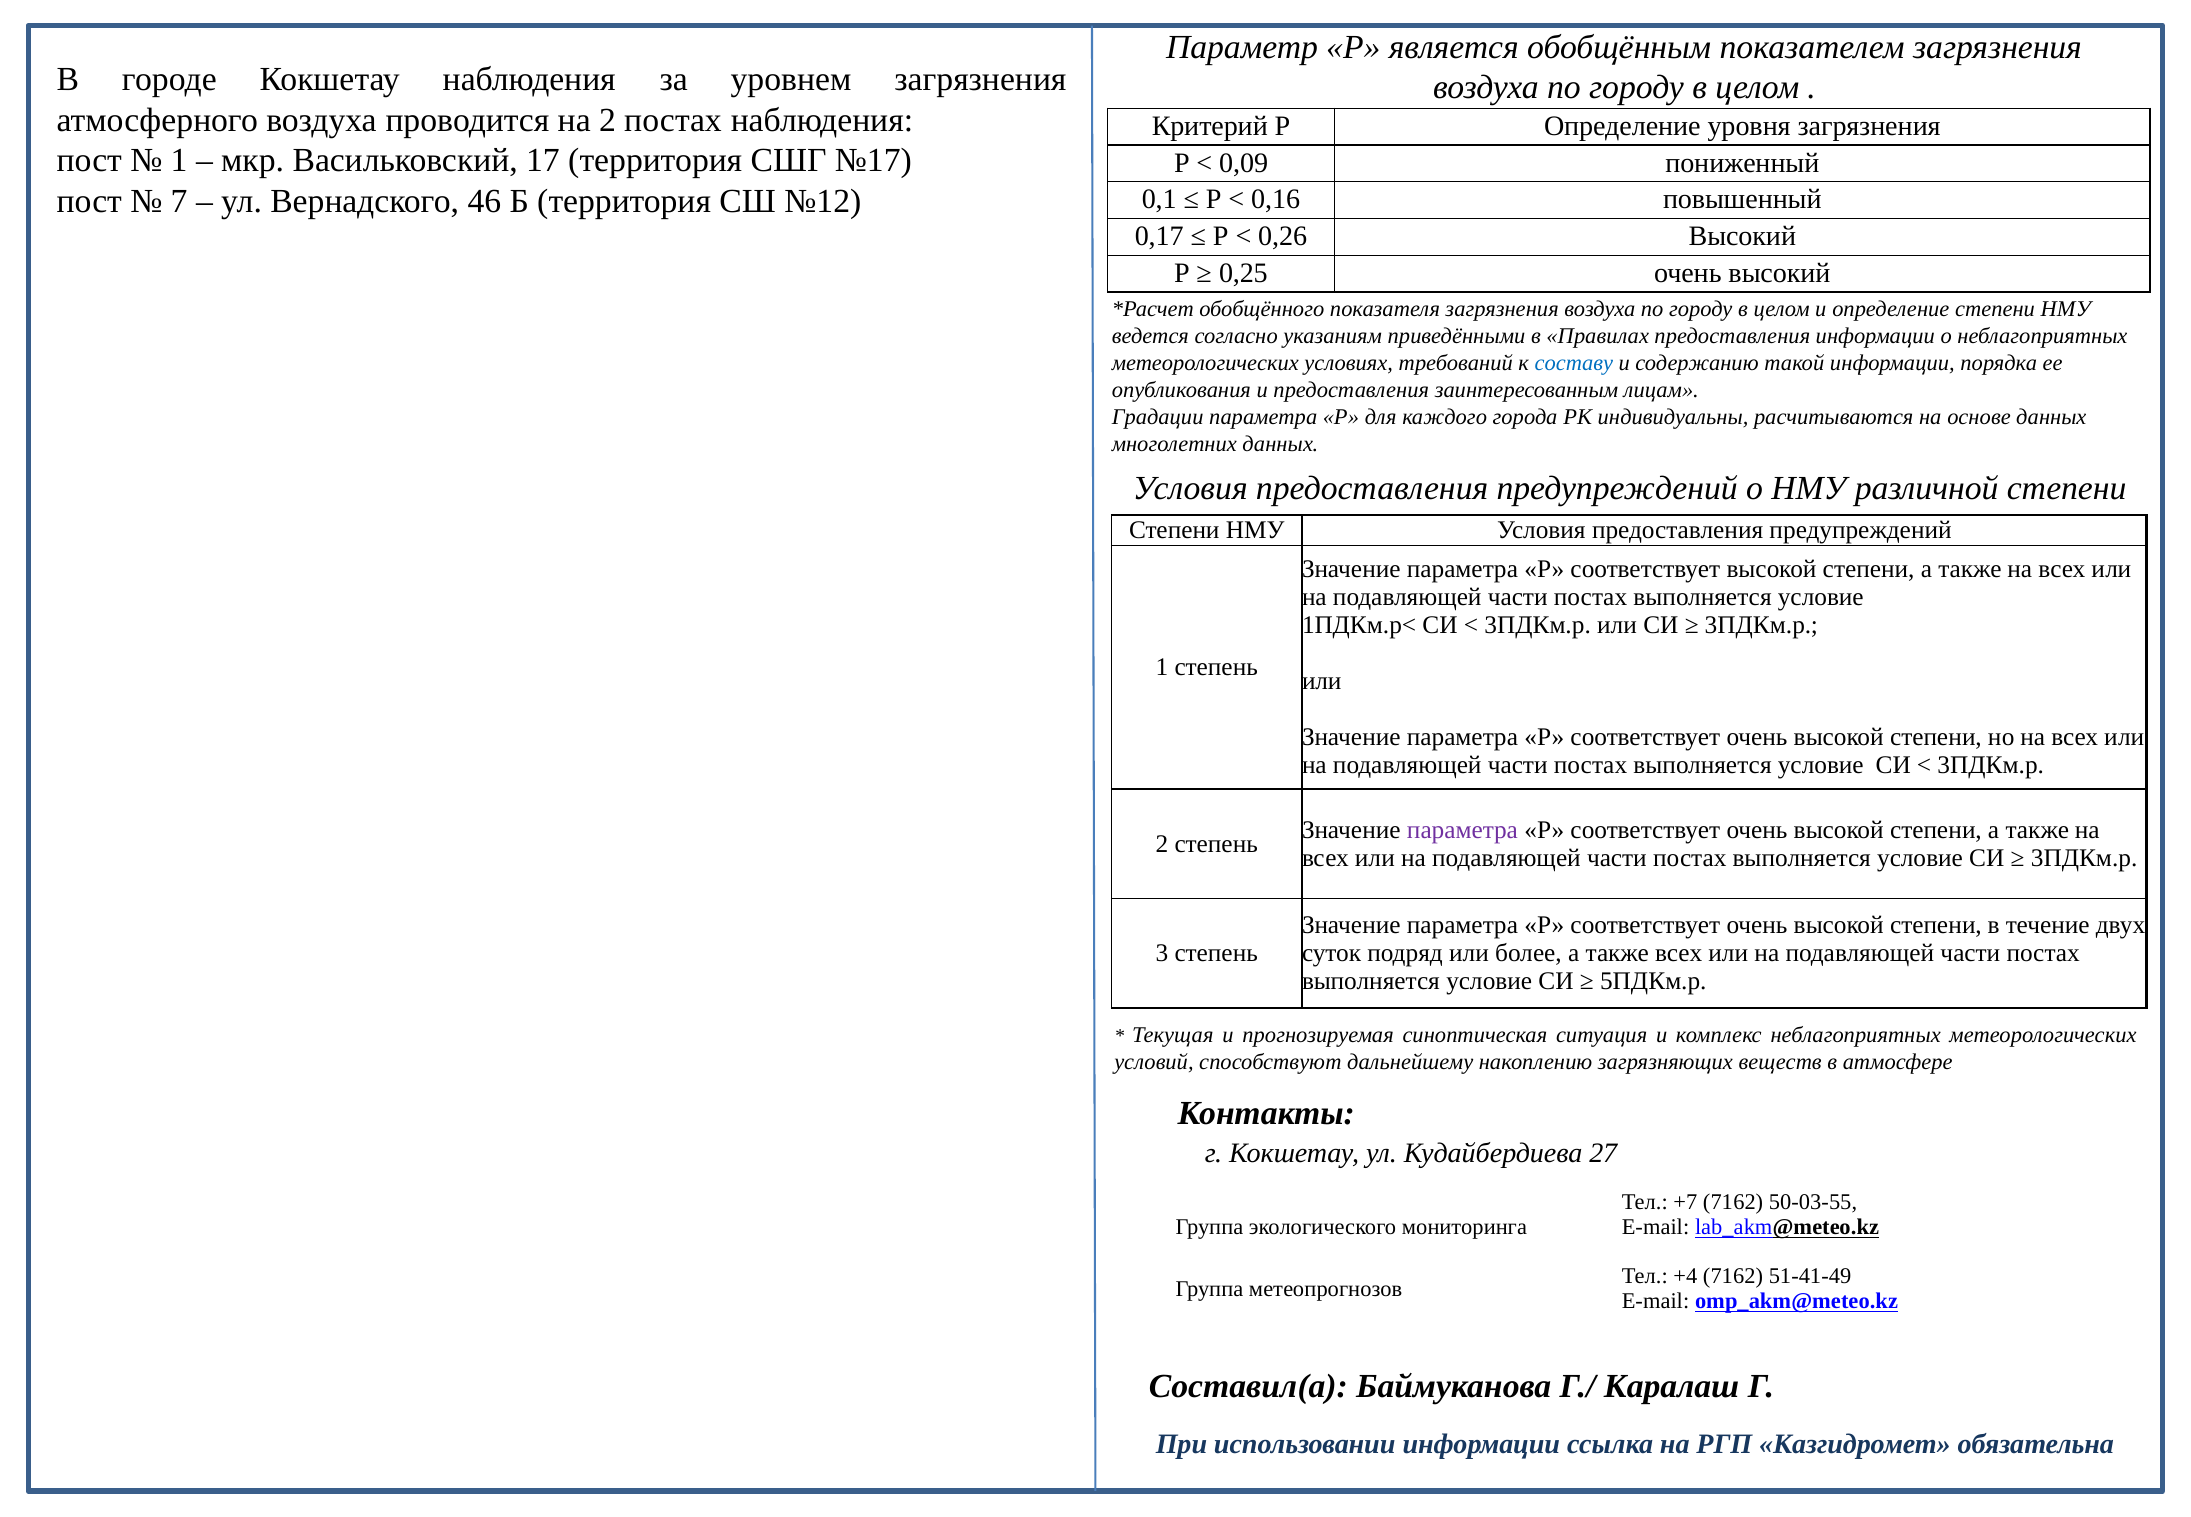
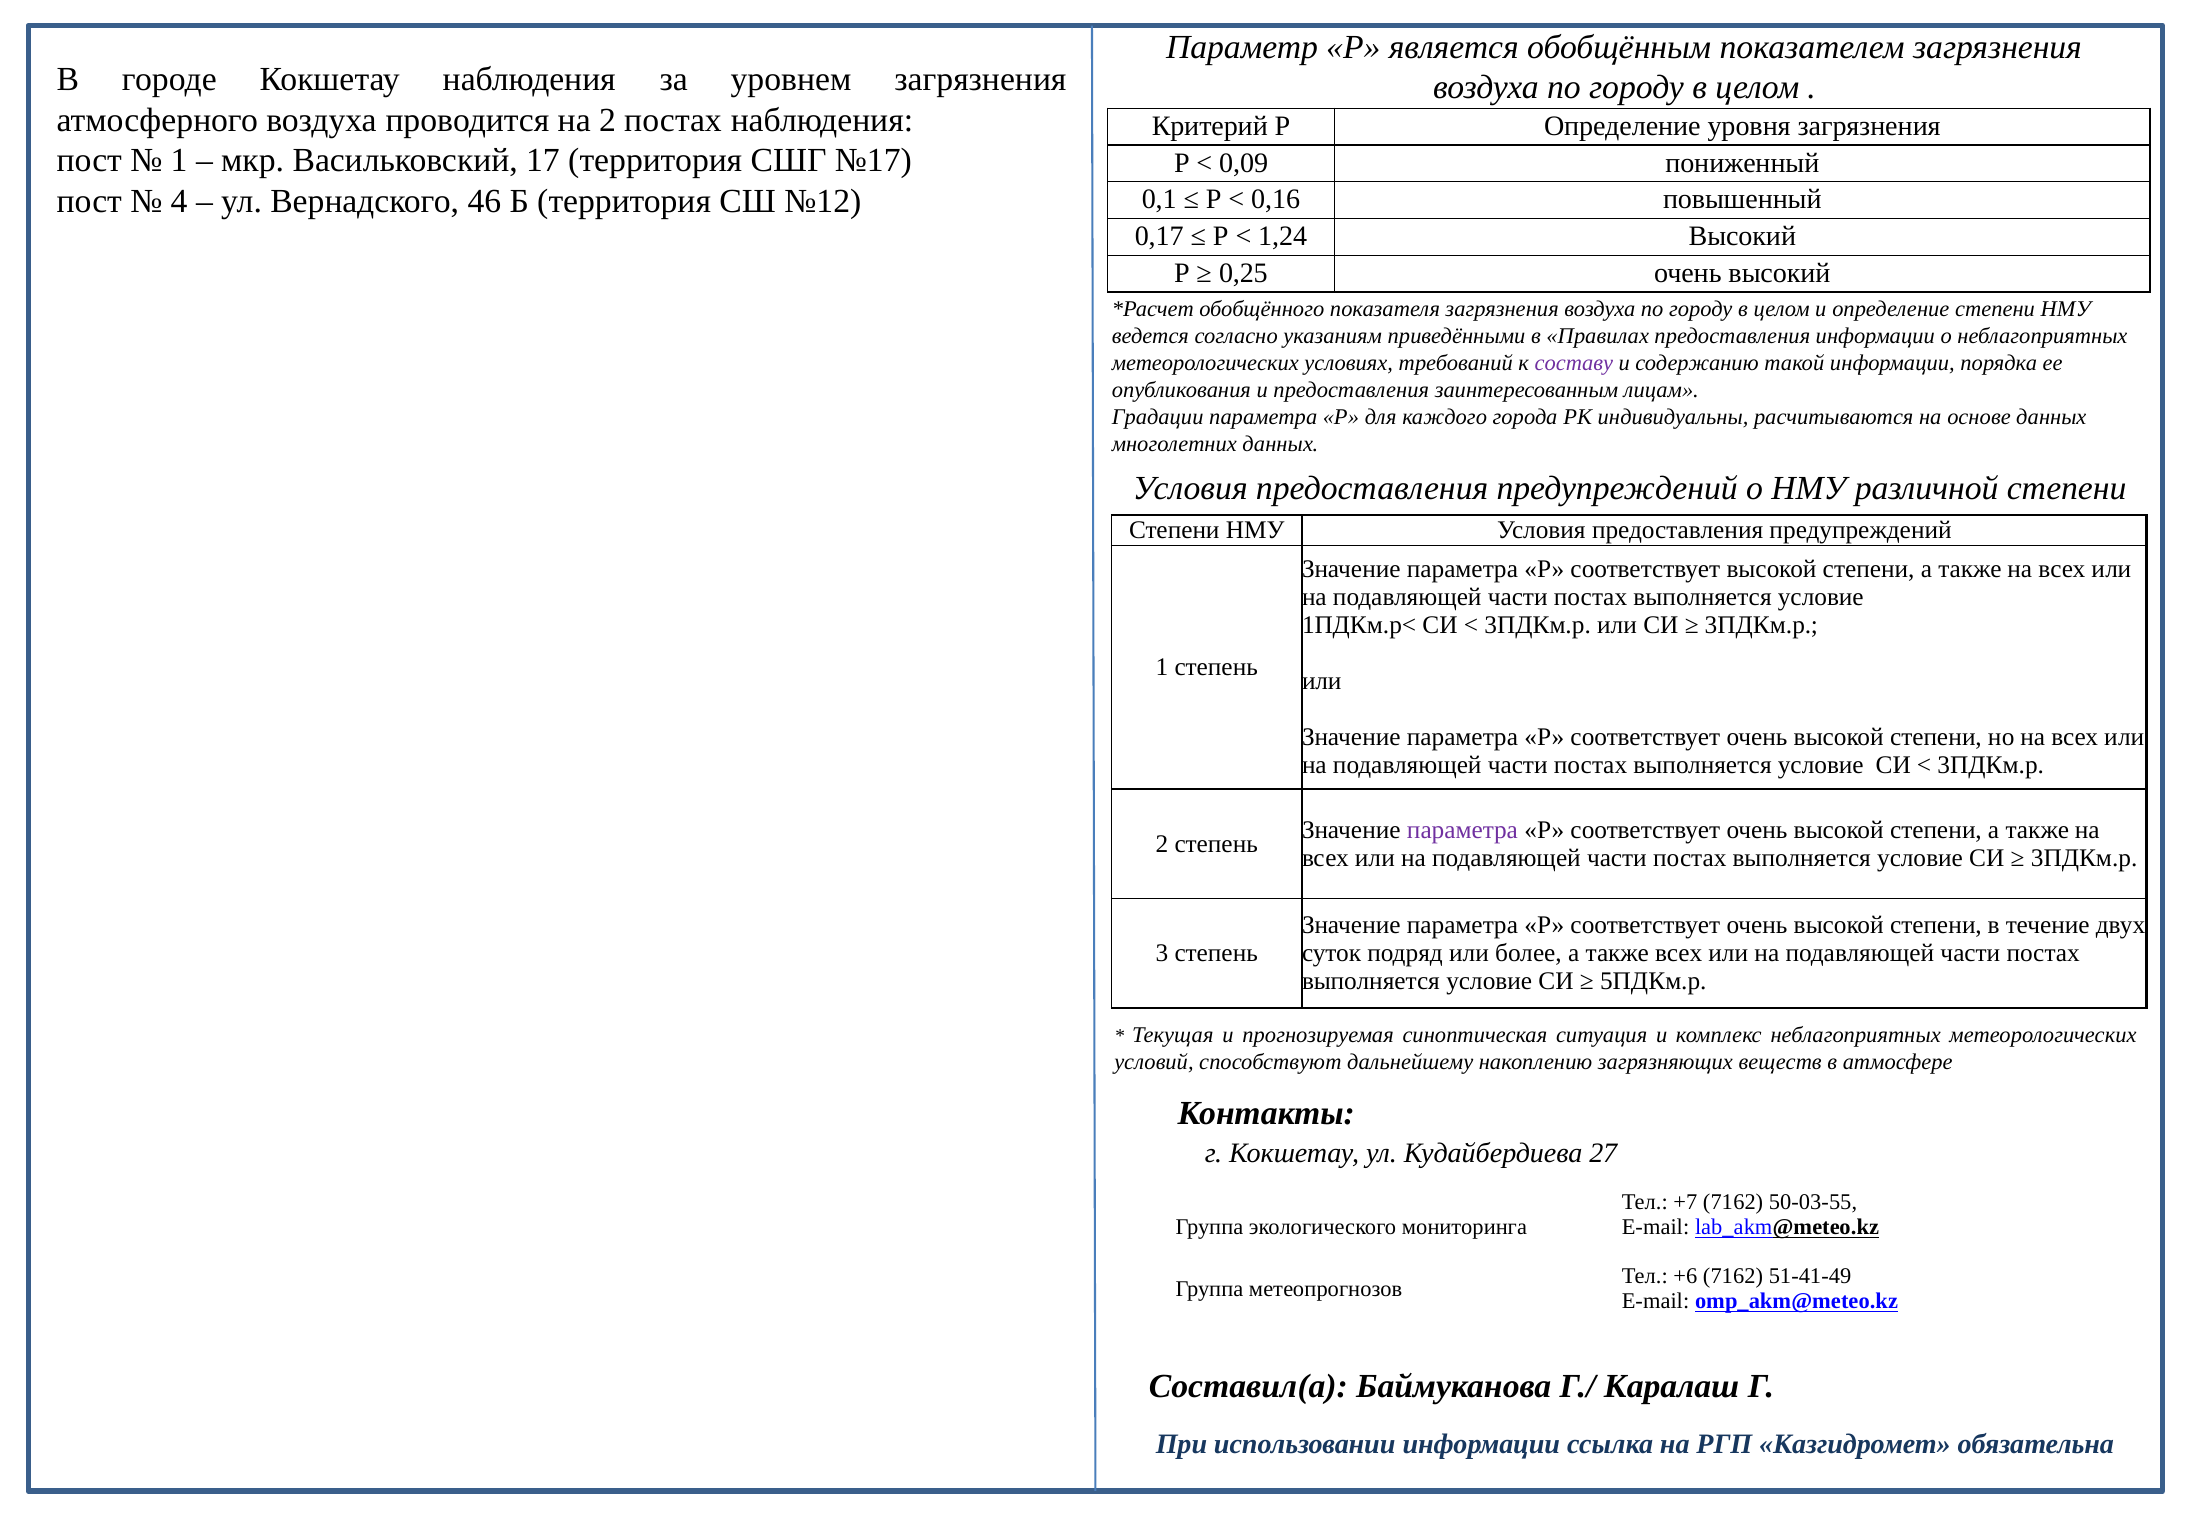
7: 7 -> 4
0,26: 0,26 -> 1,24
составу colour: blue -> purple
+4: +4 -> +6
